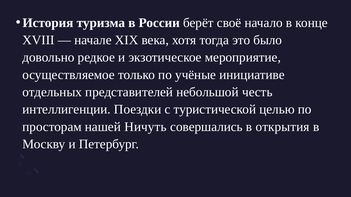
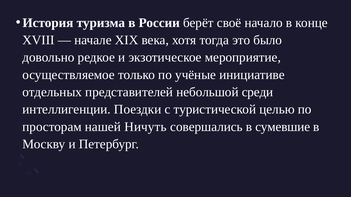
честь: честь -> среди
открытия: открытия -> сумевшие
